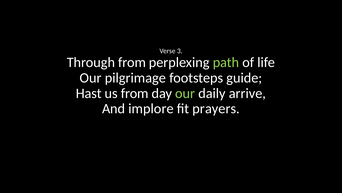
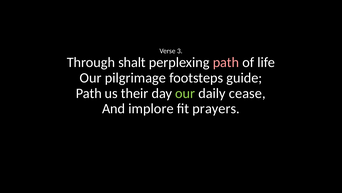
Through from: from -> shalt
path at (226, 62) colour: light green -> pink
Hast at (89, 93): Hast -> Path
us from: from -> their
arrive: arrive -> cease
